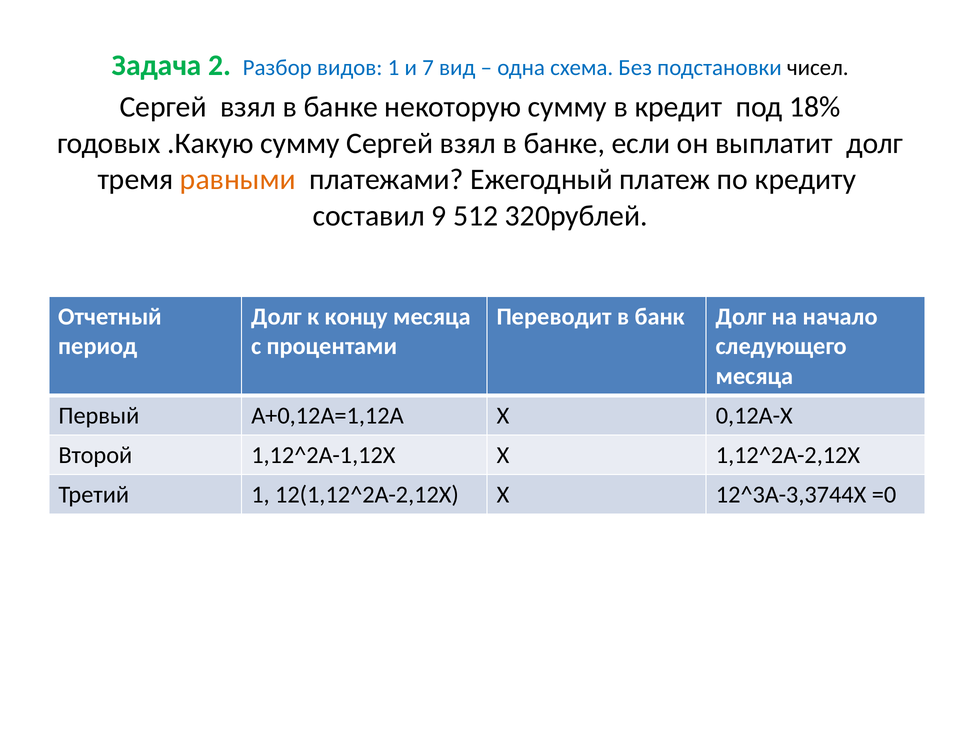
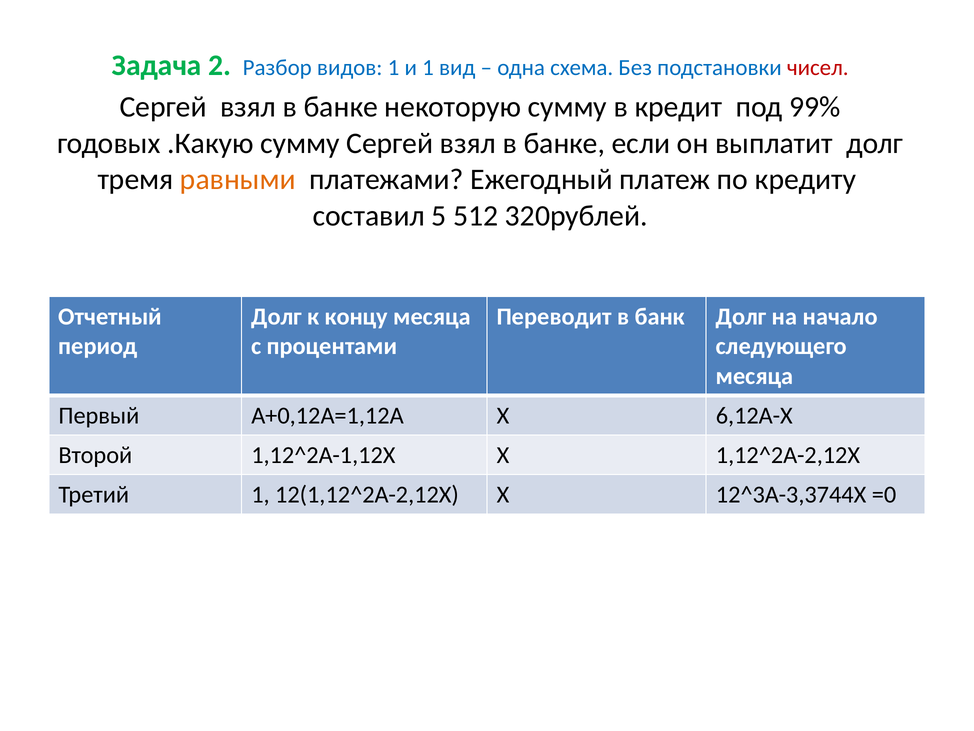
и 7: 7 -> 1
чисел colour: black -> red
18%: 18% -> 99%
9: 9 -> 5
0,12А-Х: 0,12А-Х -> 6,12А-Х
